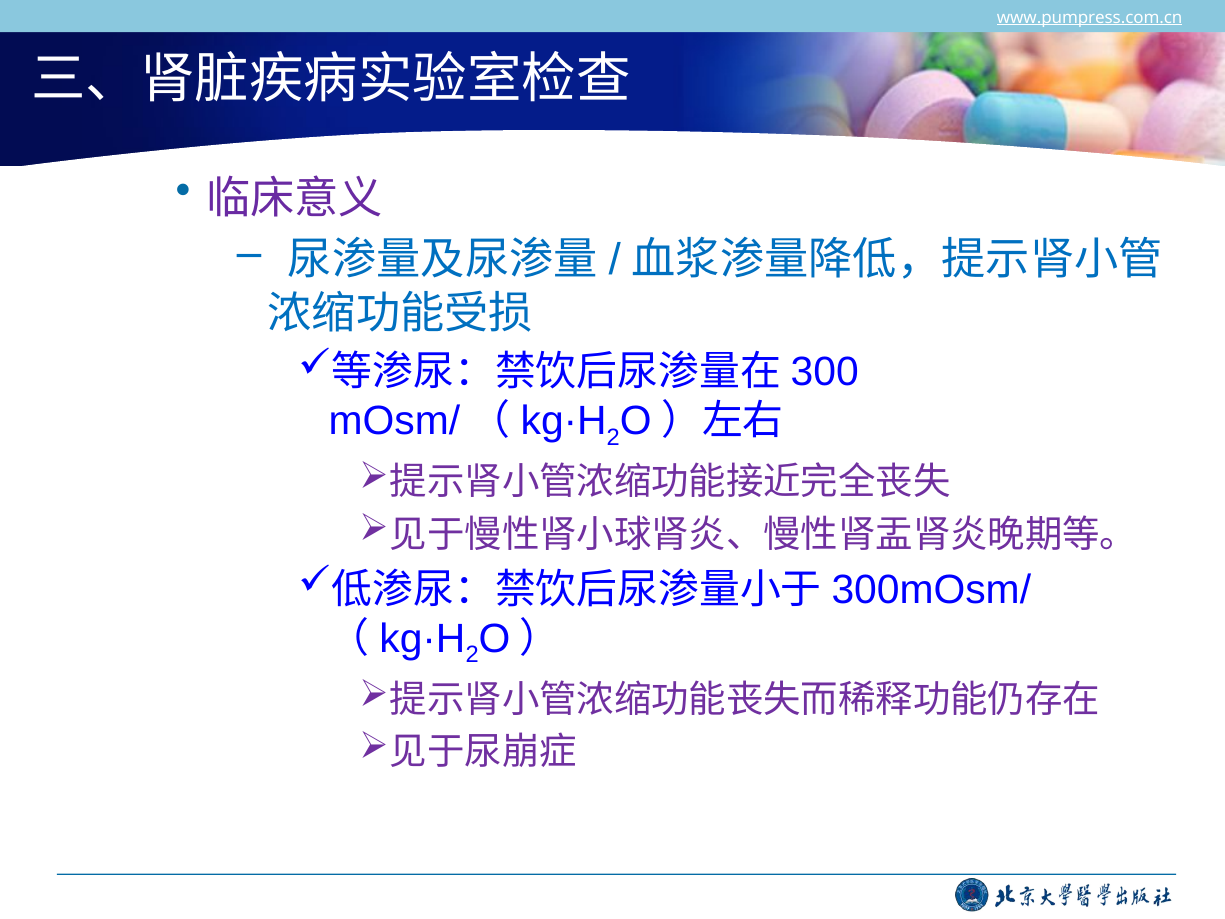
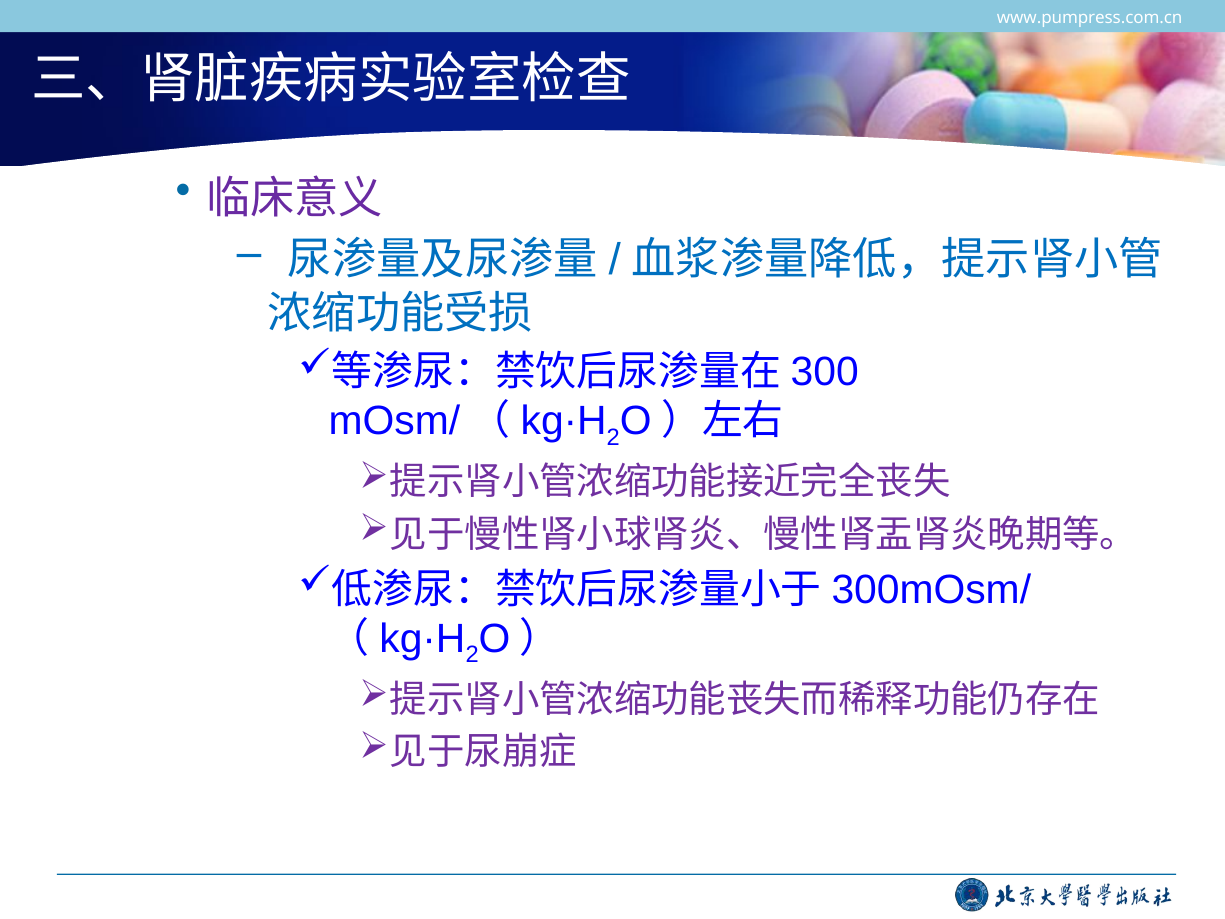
www.pumpress.com.cn underline: present -> none
